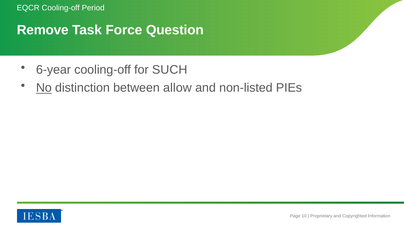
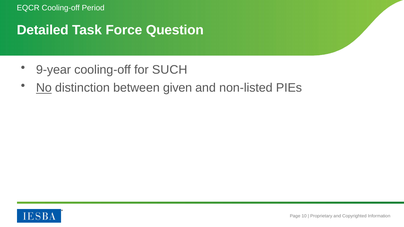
Remove: Remove -> Detailed
6-year: 6-year -> 9-year
allow: allow -> given
